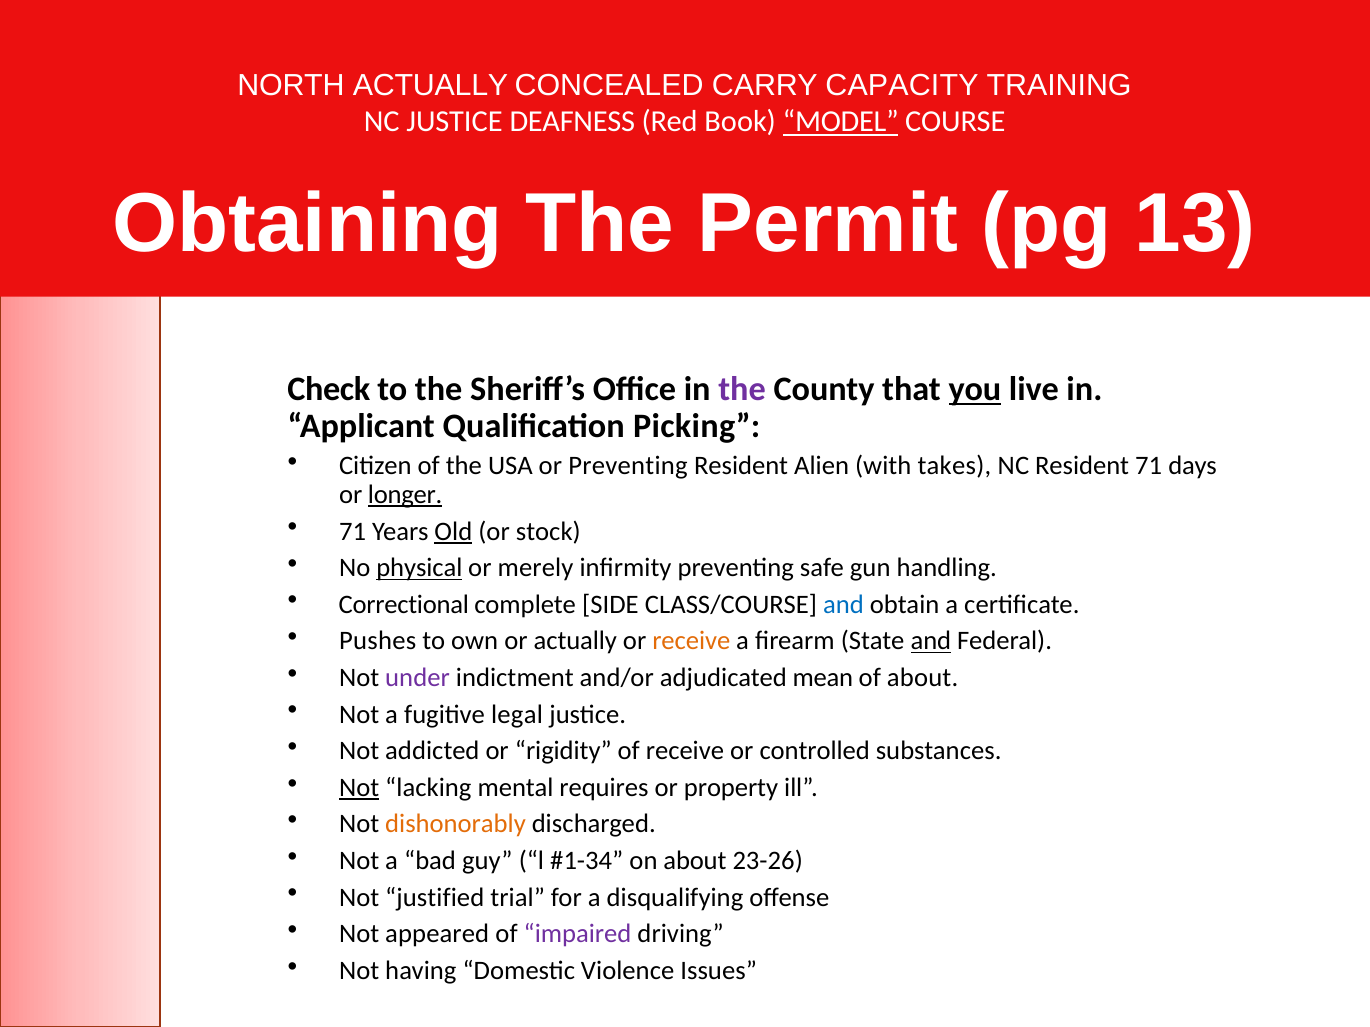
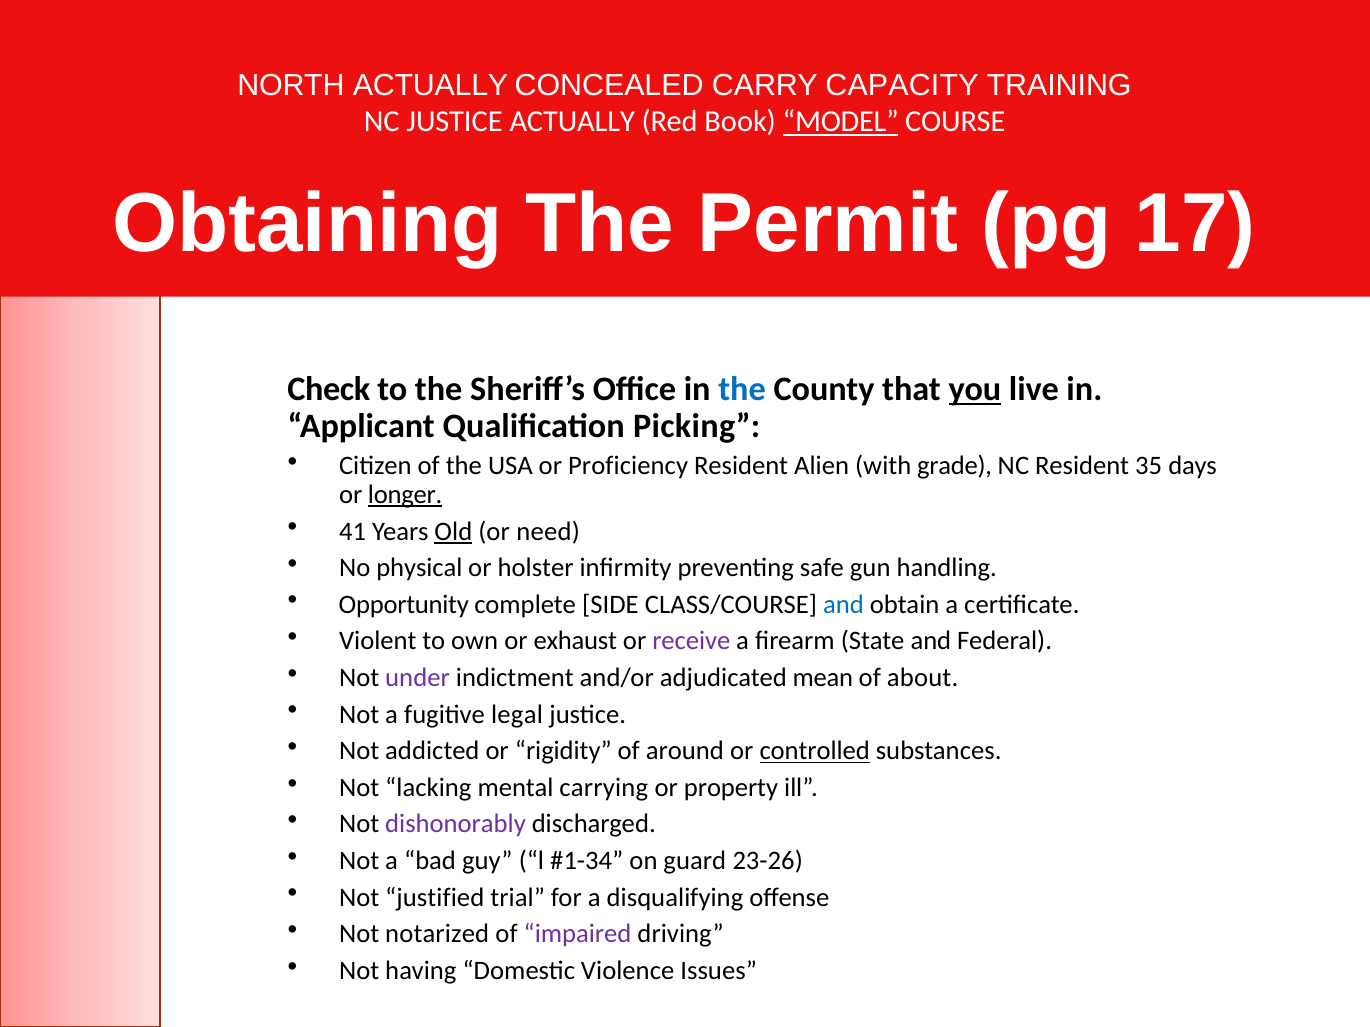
JUSTICE DEAFNESS: DEAFNESS -> ACTUALLY
13: 13 -> 17
the at (742, 389) colour: purple -> blue
or Preventing: Preventing -> Proficiency
takes: takes -> grade
Resident 71: 71 -> 35
71 at (353, 532): 71 -> 41
stock: stock -> need
physical underline: present -> none
merely: merely -> holster
Correctional: Correctional -> Opportunity
Pushes: Pushes -> Violent
or actually: actually -> exhaust
receive at (691, 641) colour: orange -> purple
and at (931, 641) underline: present -> none
of receive: receive -> around
controlled underline: none -> present
Not at (359, 788) underline: present -> none
requires: requires -> carrying
dishonorably colour: orange -> purple
on about: about -> guard
appeared: appeared -> notarized
